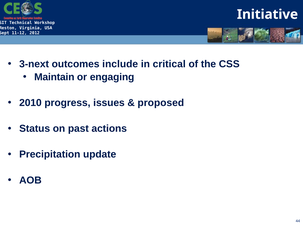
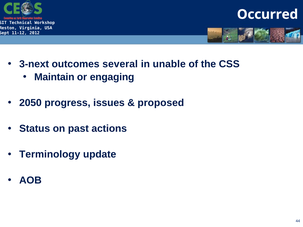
Initiative: Initiative -> Occurred
include: include -> several
critical: critical -> unable
2010: 2010 -> 2050
Precipitation: Precipitation -> Terminology
